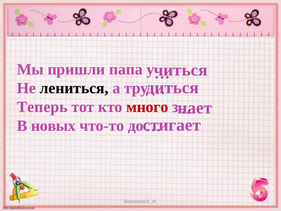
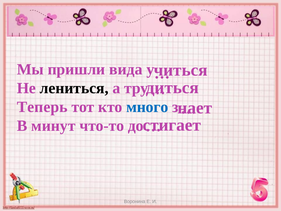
папа: папа -> вида
много colour: red -> blue
новых: новых -> минут
